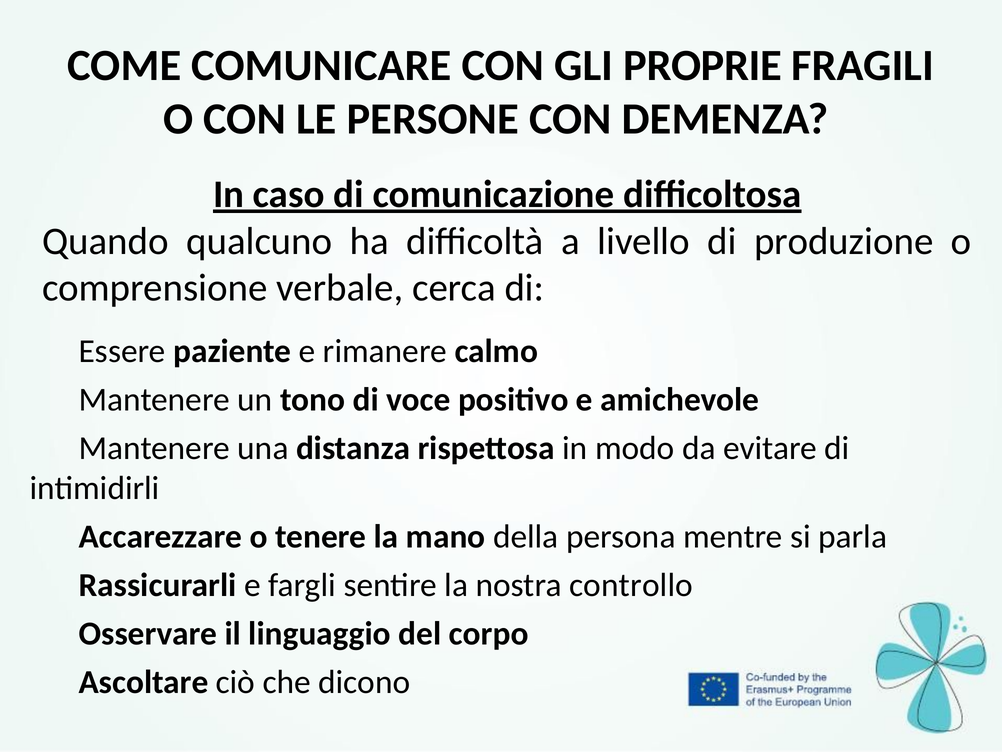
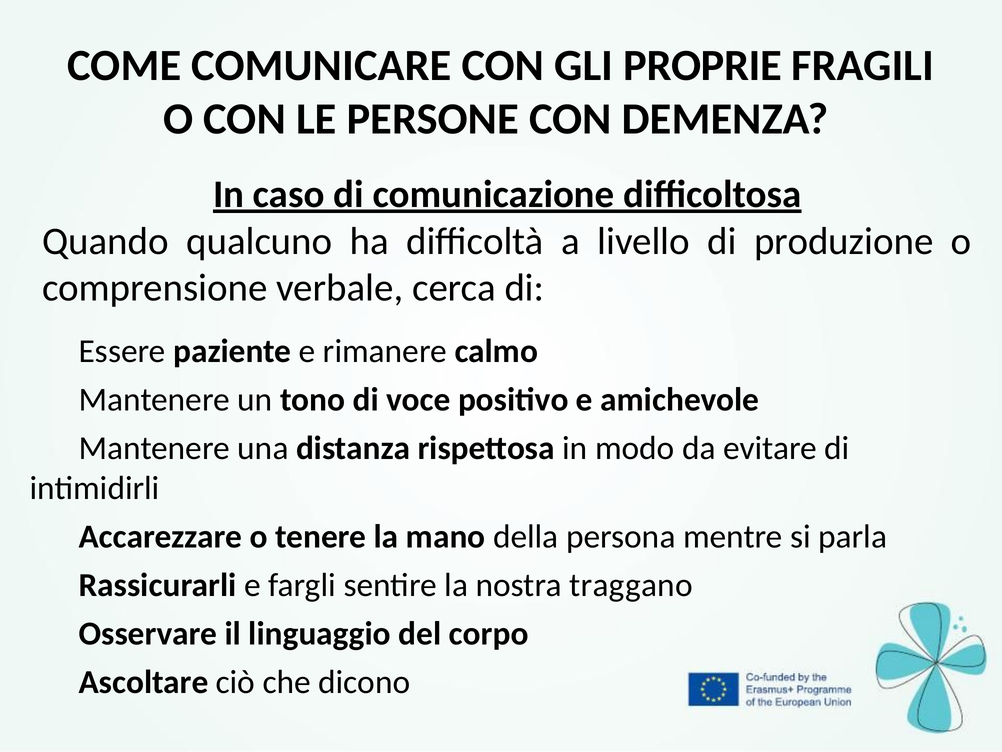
controllo: controllo -> traggano
